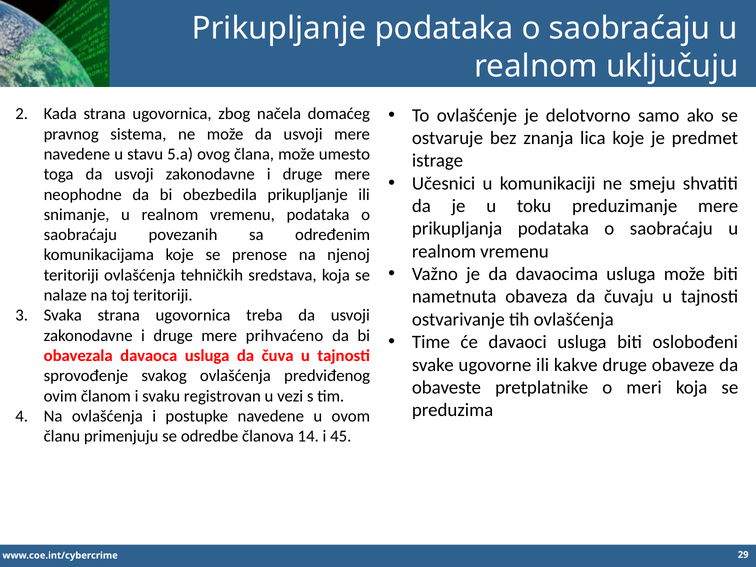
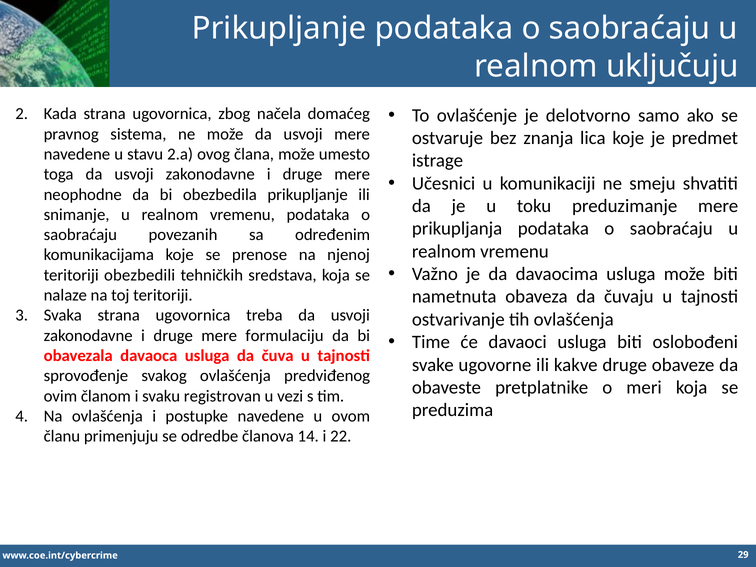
5.a: 5.a -> 2.a
teritoriji ovlašćenja: ovlašćenja -> obezbedili
prihvaćeno: prihvaćeno -> formulaciju
45: 45 -> 22
